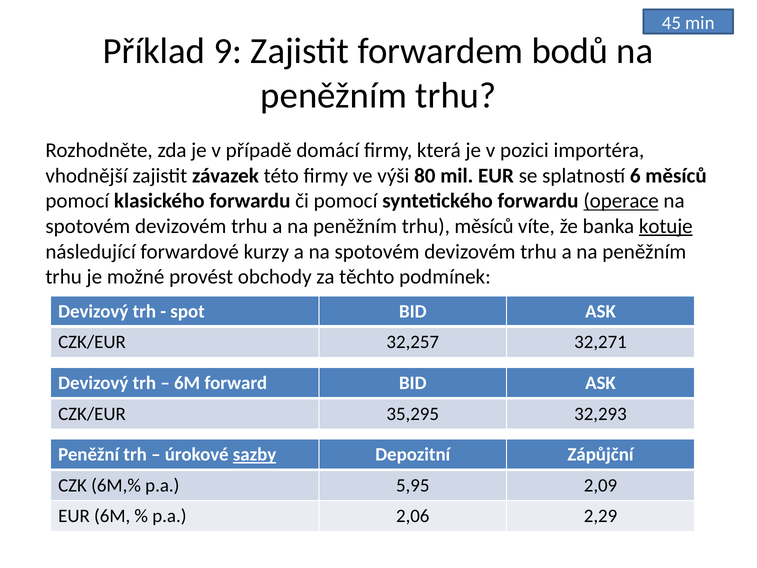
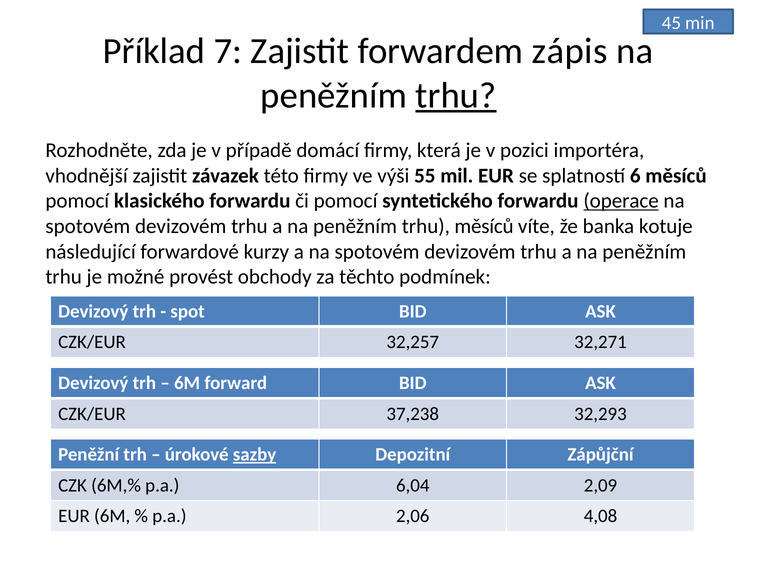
9: 9 -> 7
bodů: bodů -> zápis
trhu at (456, 95) underline: none -> present
80: 80 -> 55
kotuje underline: present -> none
35,295: 35,295 -> 37,238
5,95: 5,95 -> 6,04
2,29: 2,29 -> 4,08
